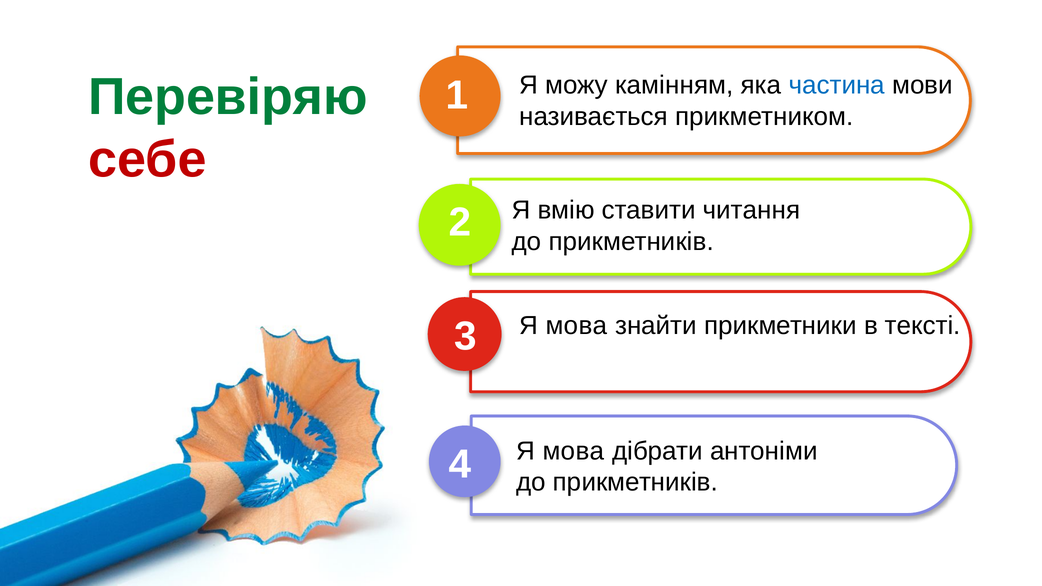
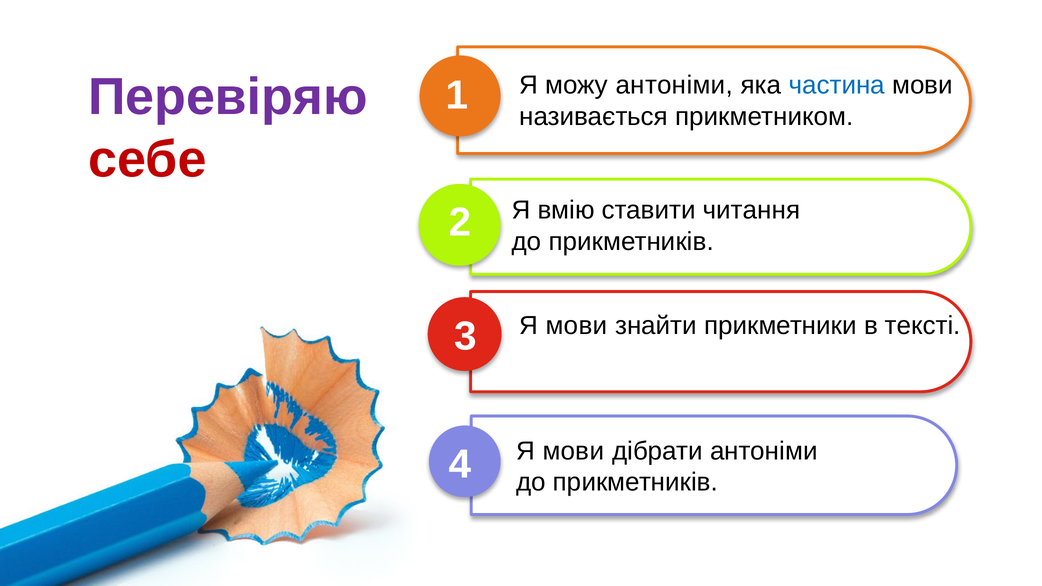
Перевіряю colour: green -> purple
можу камінням: камінням -> антоніми
мова at (576, 326): мова -> мови
мова at (573, 451): мова -> мови
